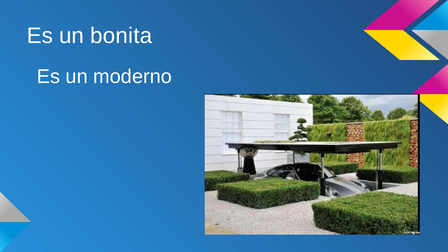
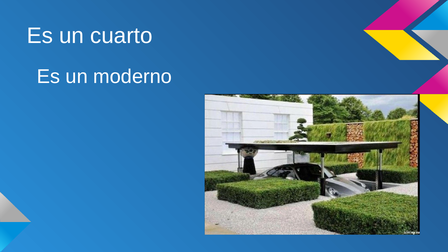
bonita: bonita -> cuarto
